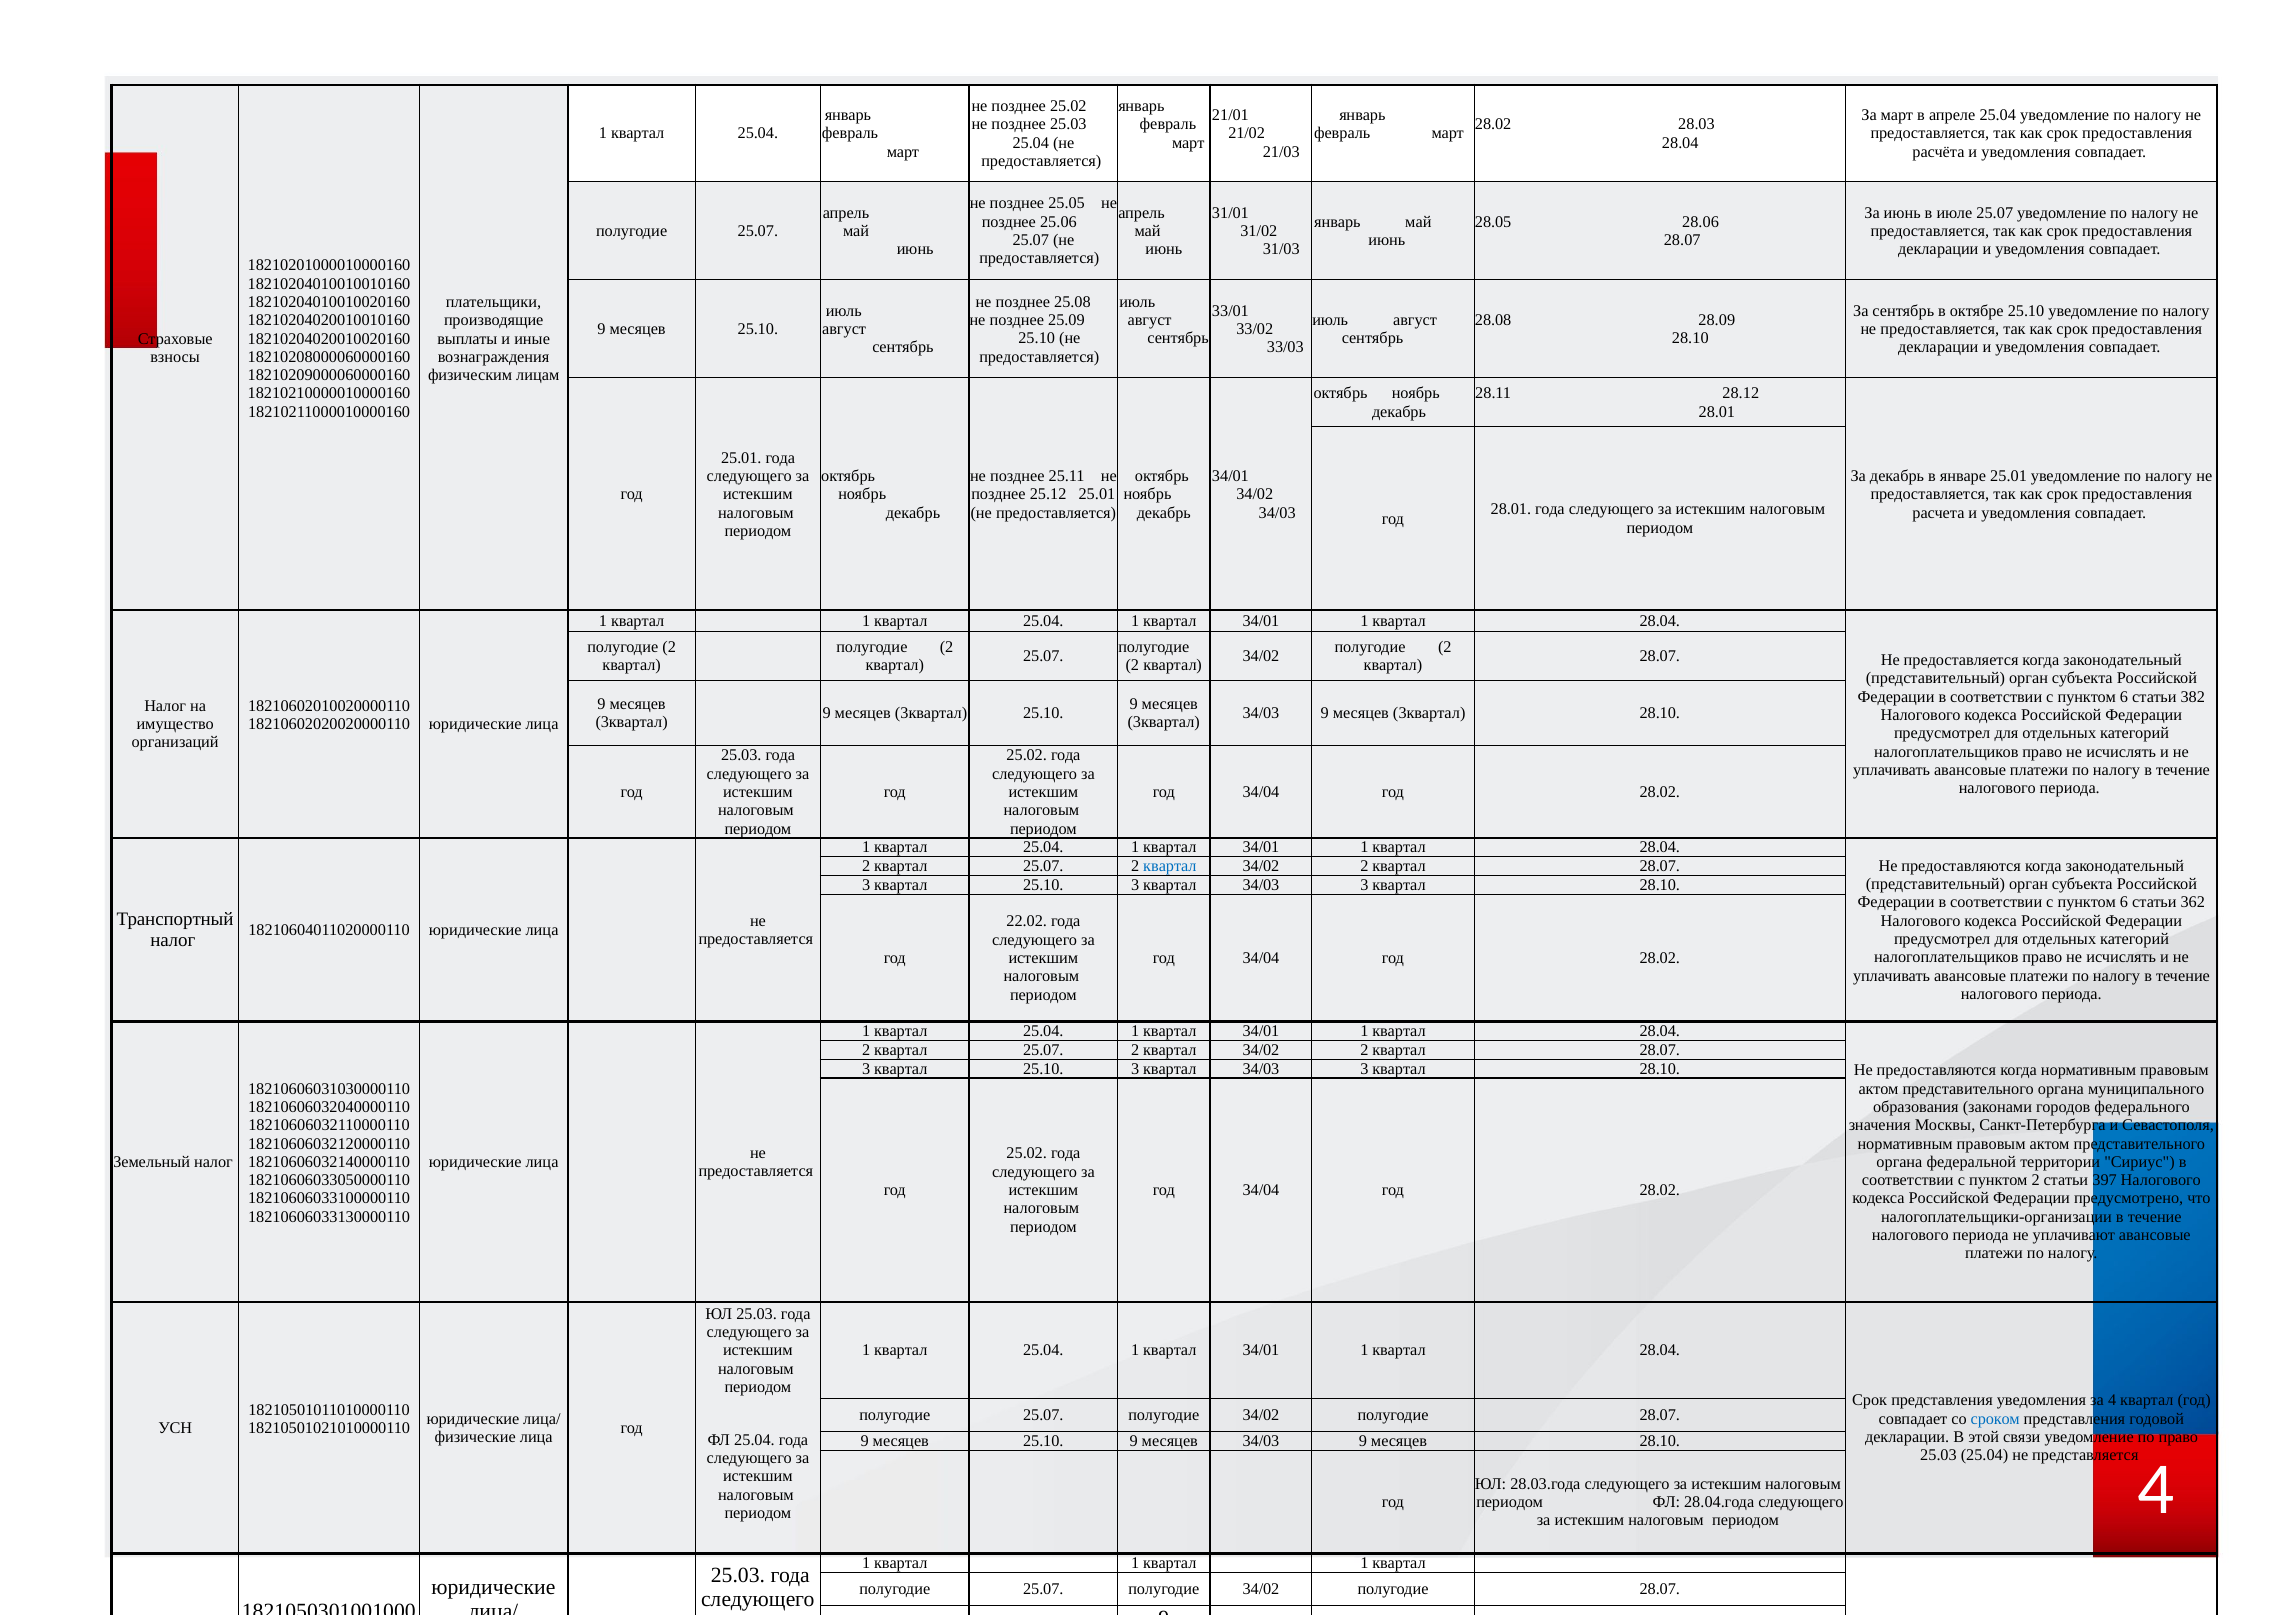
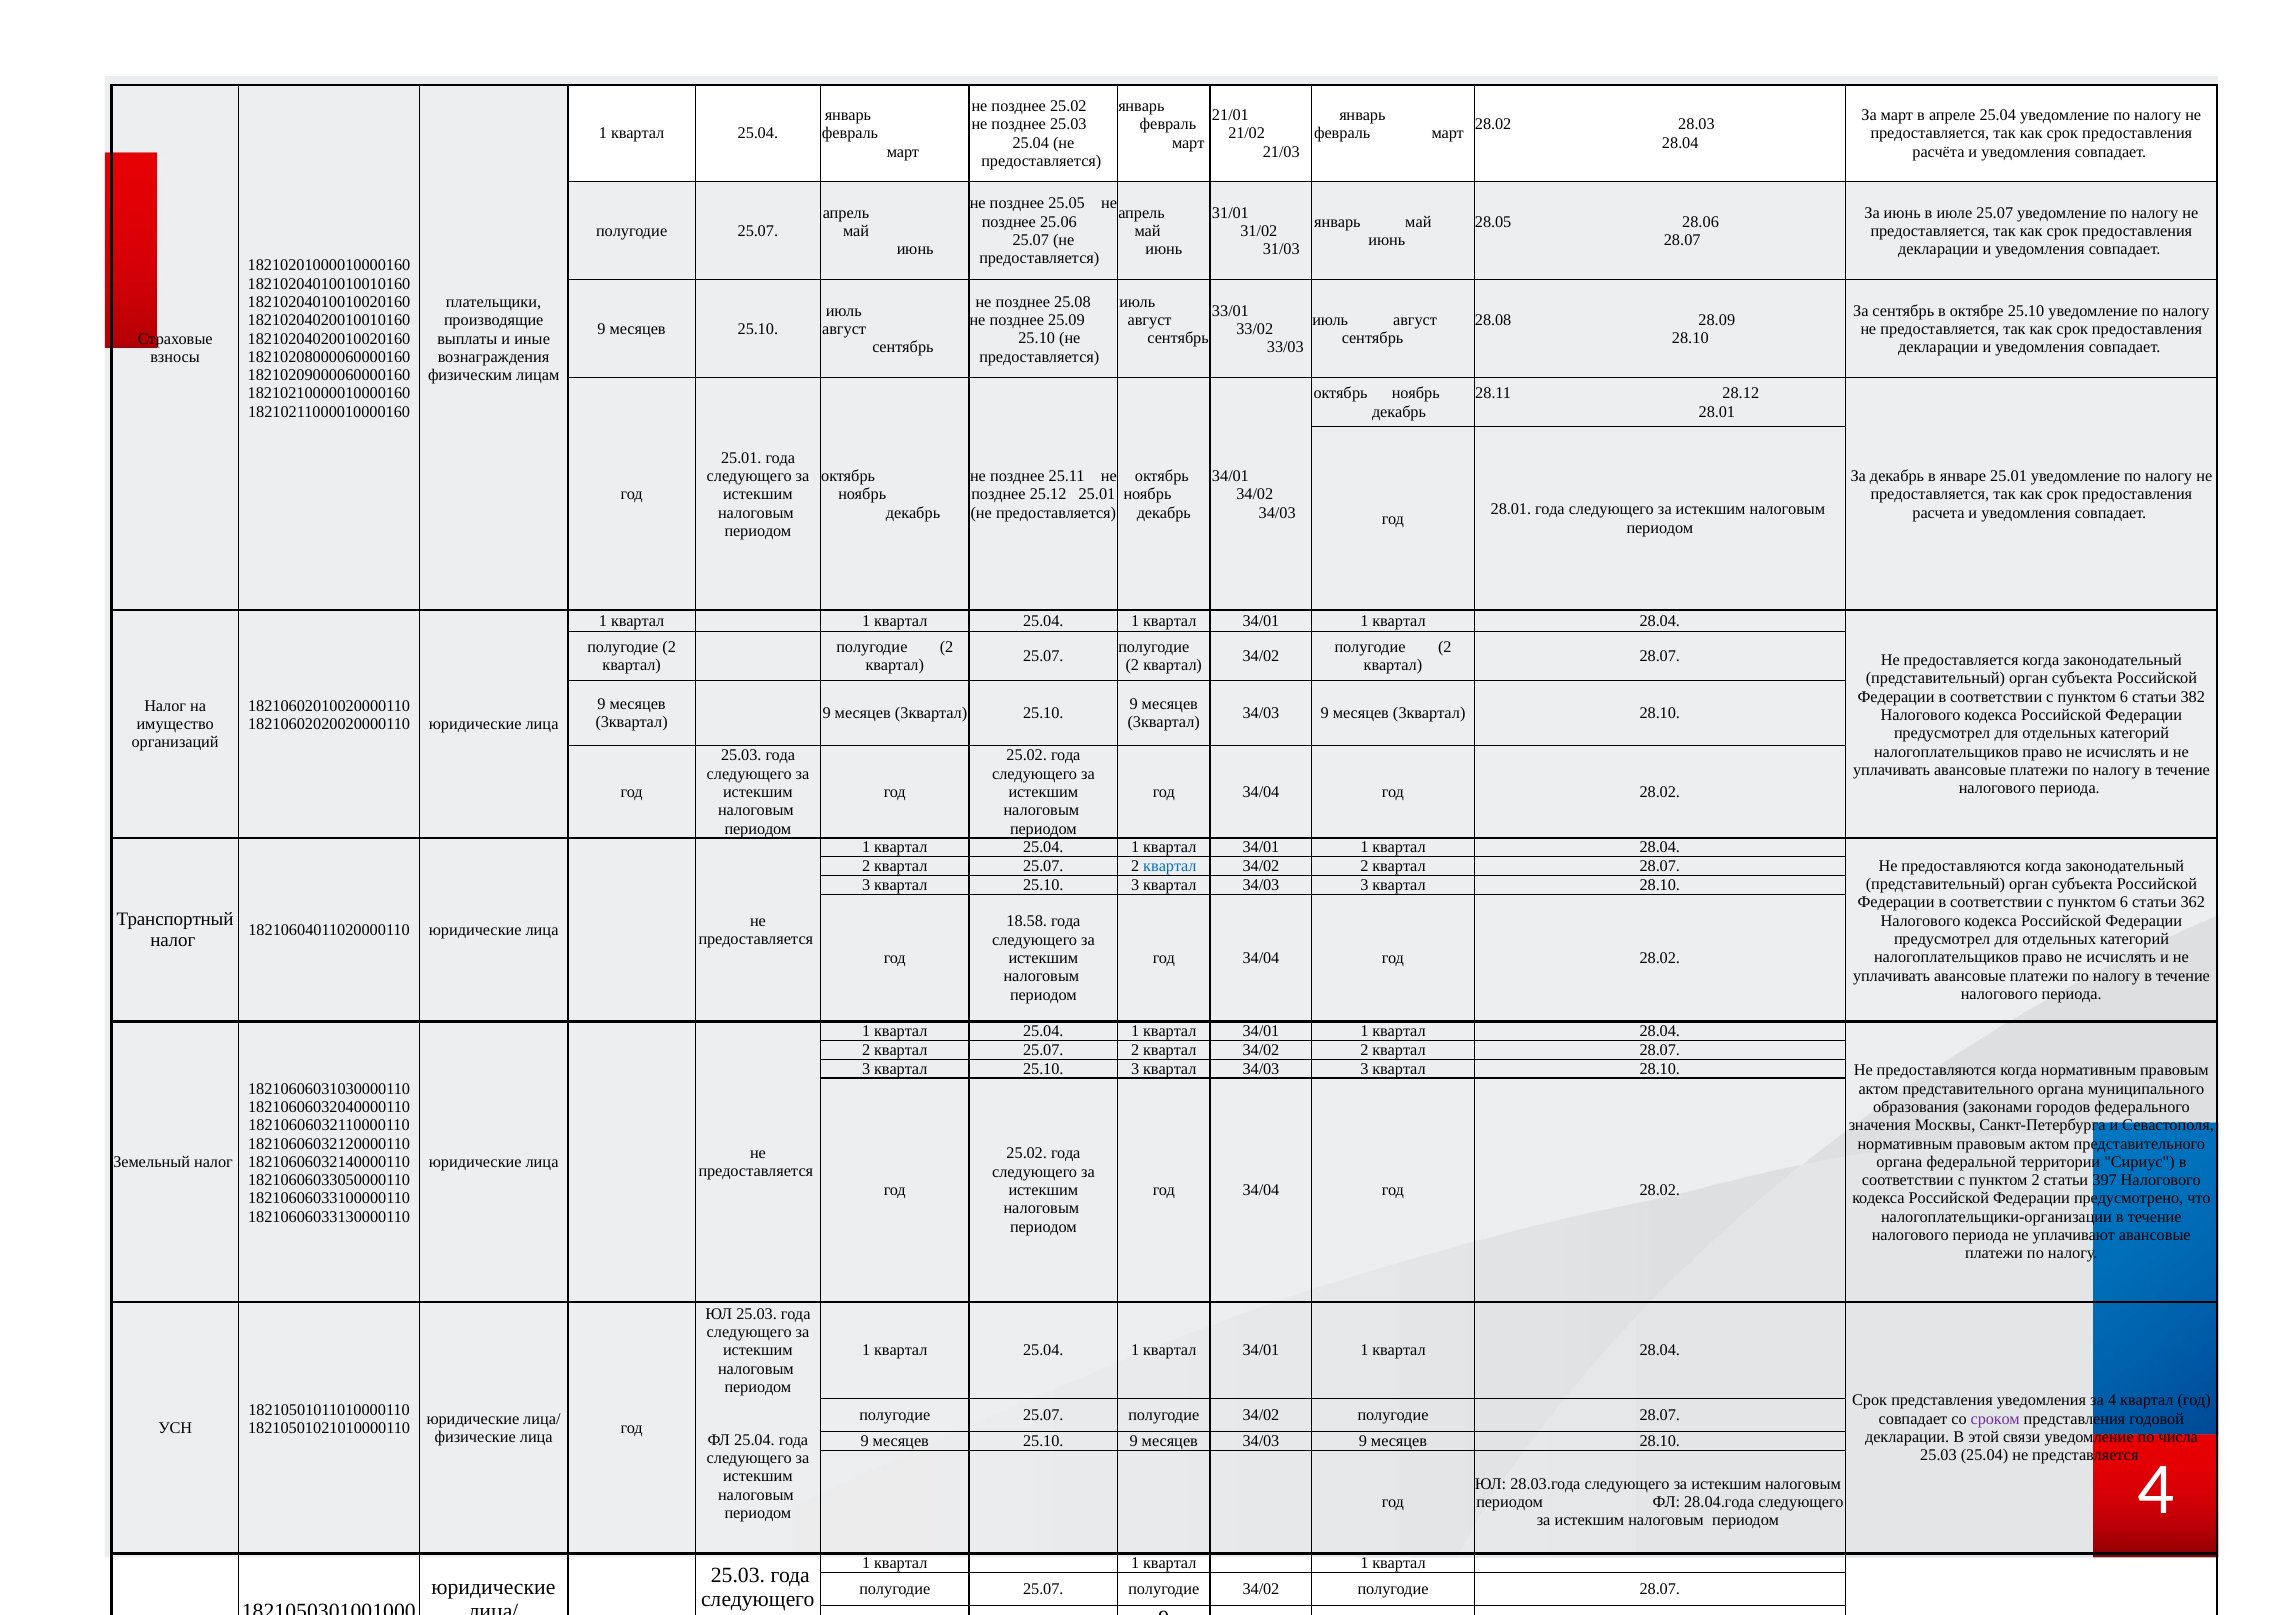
22.02: 22.02 -> 18.58
сроком colour: blue -> purple
по право: право -> числа
